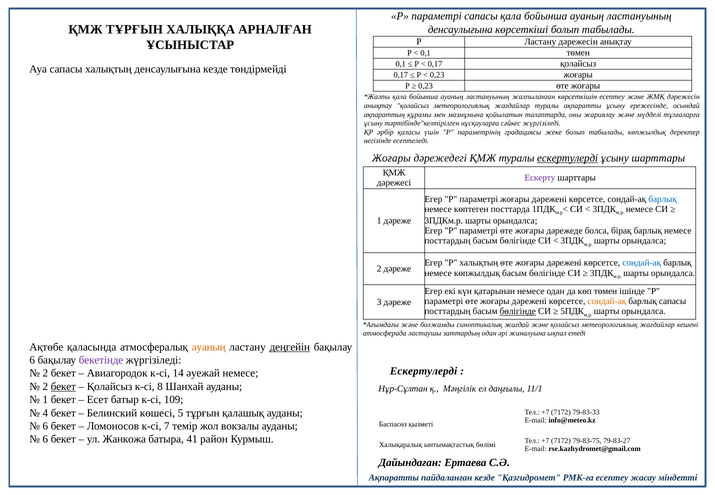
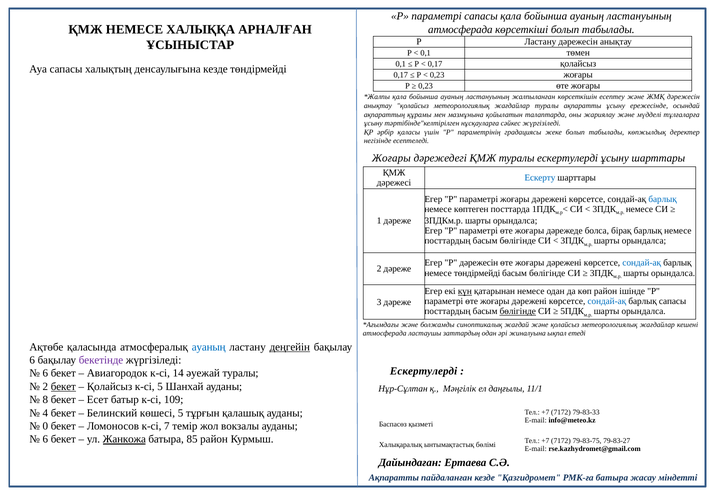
ҚМЖ ТҰРҒЫН: ТҰРҒЫН -> НЕМЕСЕ
денсаулығына at (460, 29): денсаулығына -> атмосферада
ескертулерді at (568, 158) underline: present -> none
Ескерту colour: purple -> blue
Р халықтың: халықтың -> дәрежесін
немесе көпжылдық: көпжылдық -> төндірмейді
күн underline: none -> present
көп төмен: төмен -> район
сондай-ақ at (607, 301) colour: orange -> blue
ауаның at (209, 347) colour: orange -> blue
2 at (45, 373): 2 -> 6
әуежай немесе: немесе -> туралы
к-сі 8: 8 -> 5
1 at (45, 400): 1 -> 8
6 at (45, 426): 6 -> 0
Жанкожа underline: none -> present
41: 41 -> 85
РМК-ға есептеу: есептеу -> батыра
